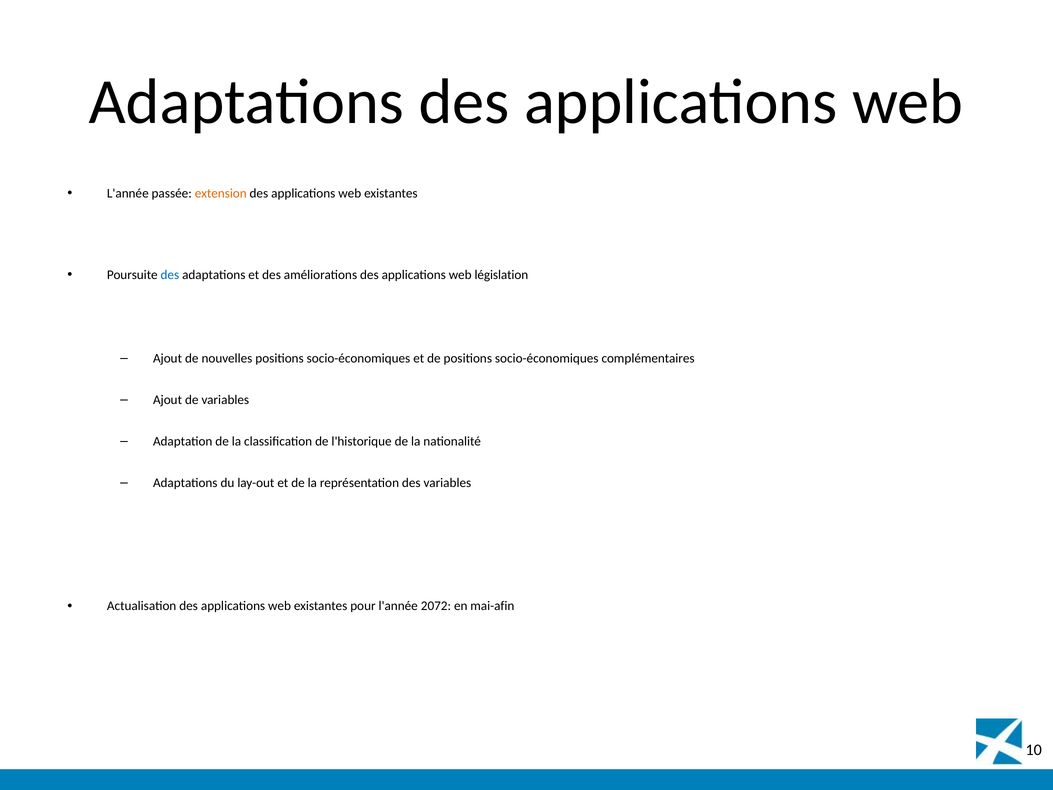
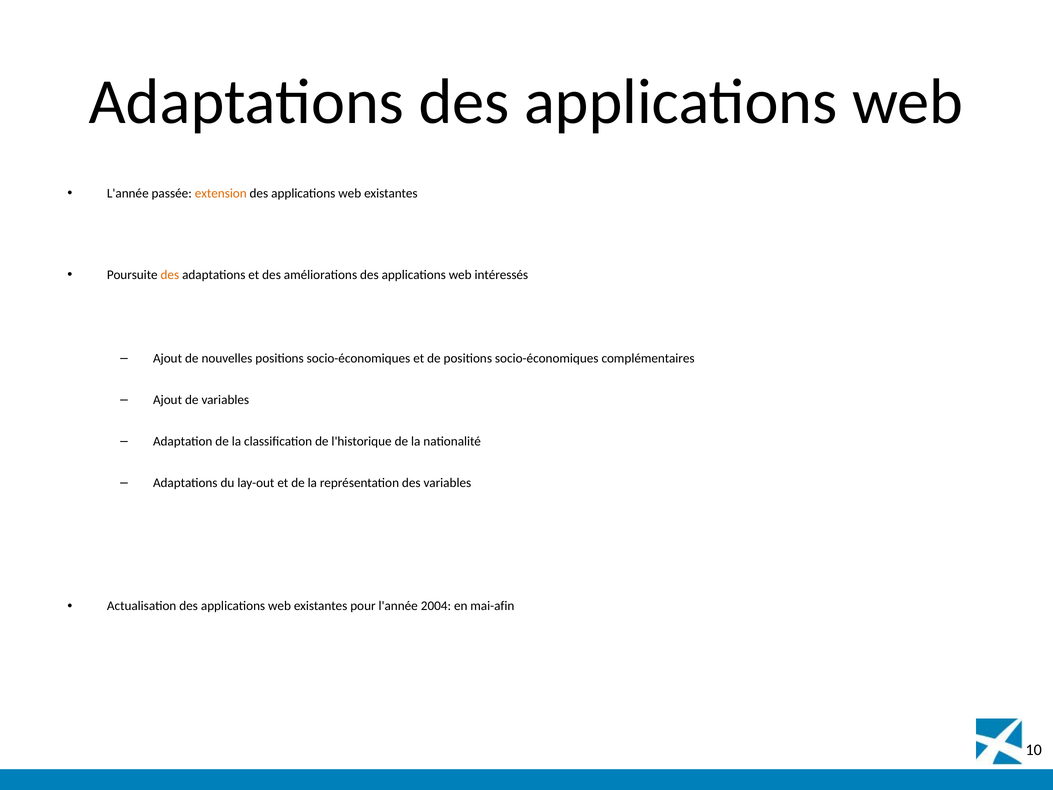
des at (170, 275) colour: blue -> orange
législation: législation -> intéressés
2072: 2072 -> 2004
